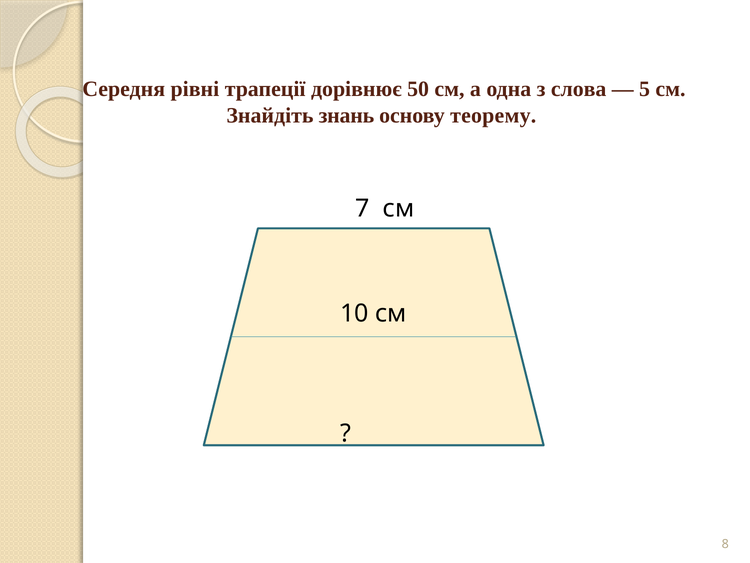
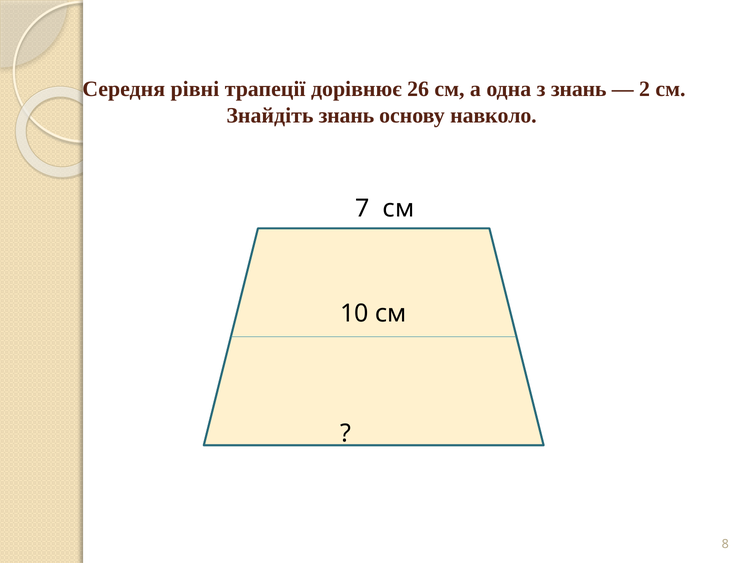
50: 50 -> 26
з слова: слова -> знань
5: 5 -> 2
теорему: теорему -> навколо
